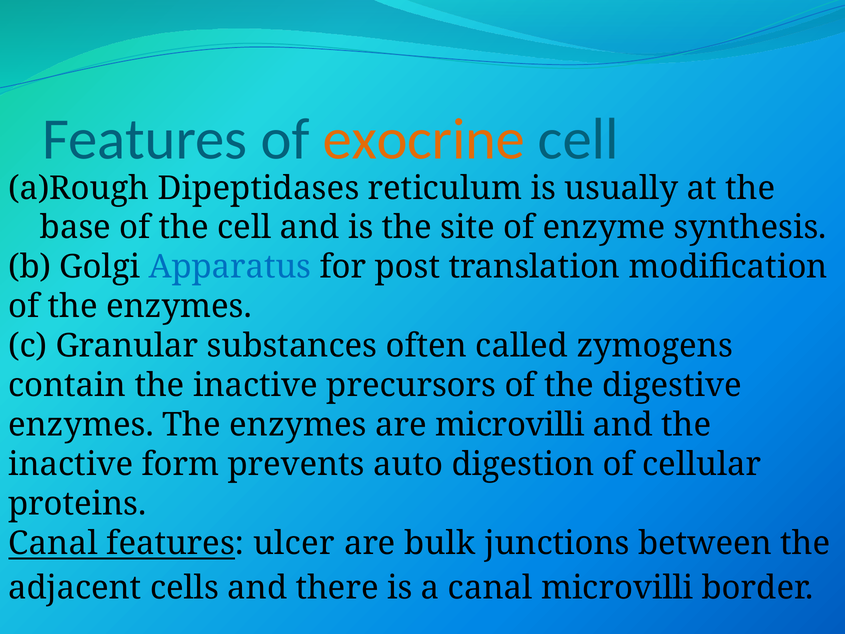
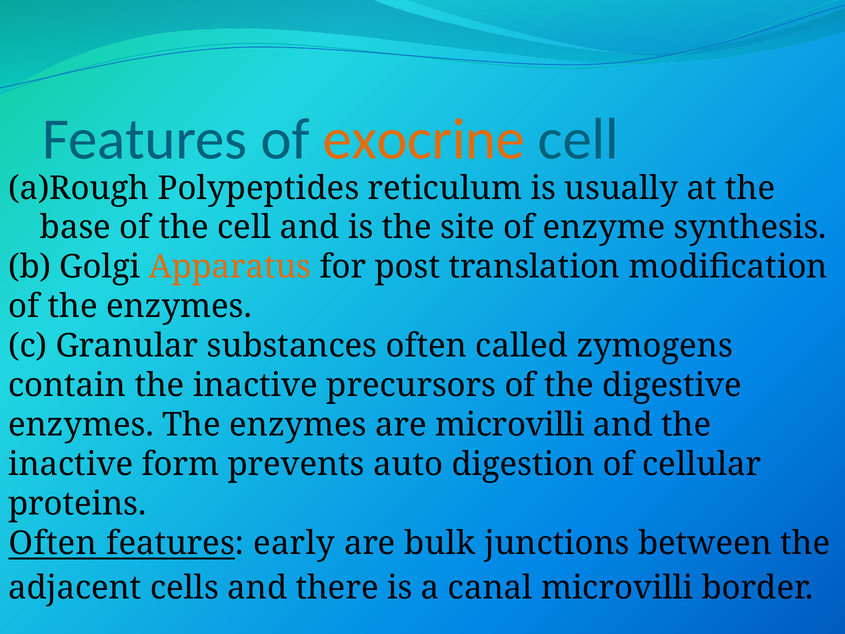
Dipeptidases: Dipeptidases -> Polypeptides
Apparatus colour: blue -> orange
Canal at (53, 543): Canal -> Often
ulcer: ulcer -> early
